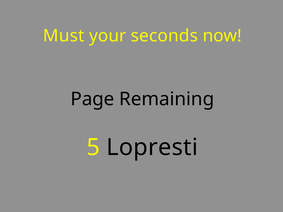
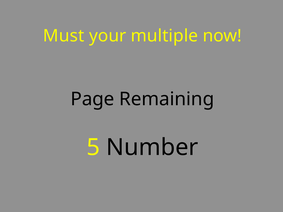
seconds: seconds -> multiple
Lopresti: Lopresti -> Number
